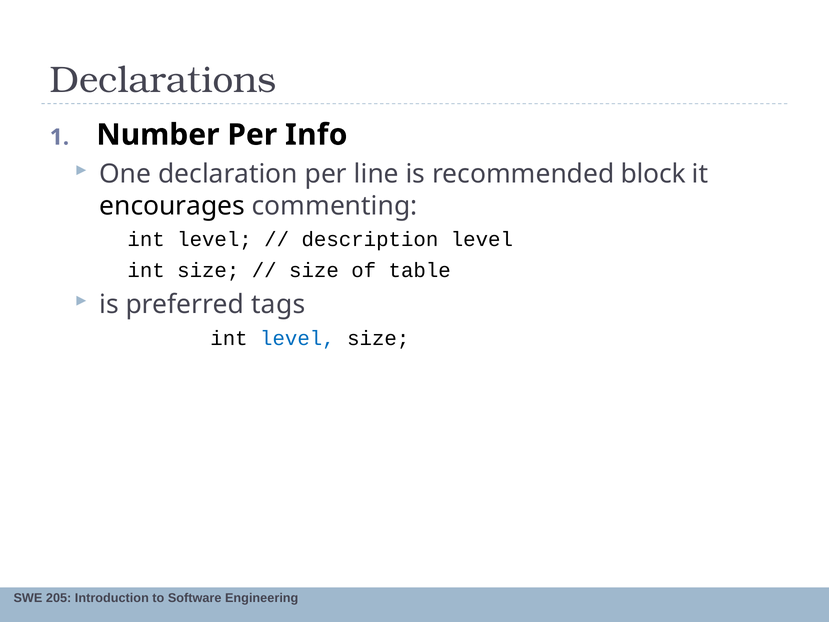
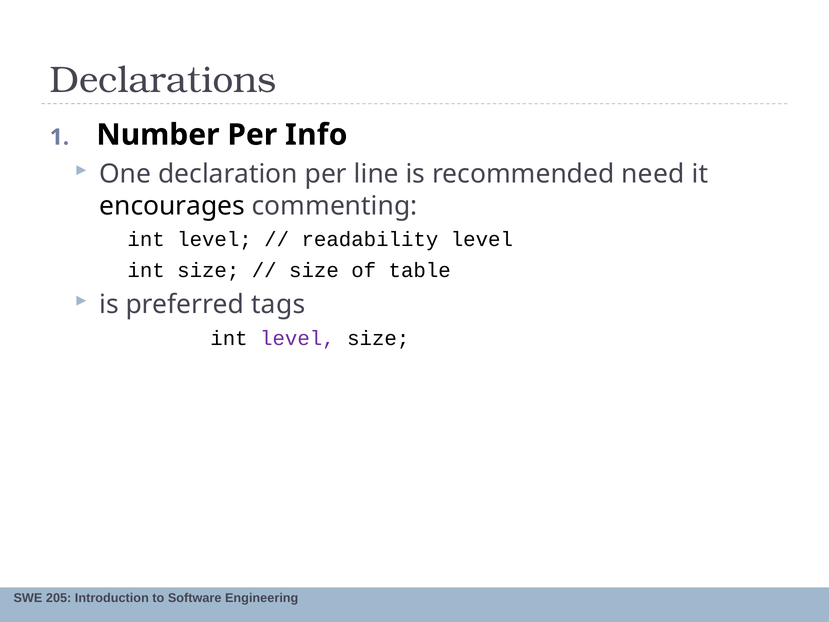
block: block -> need
description: description -> readability
level at (297, 338) colour: blue -> purple
